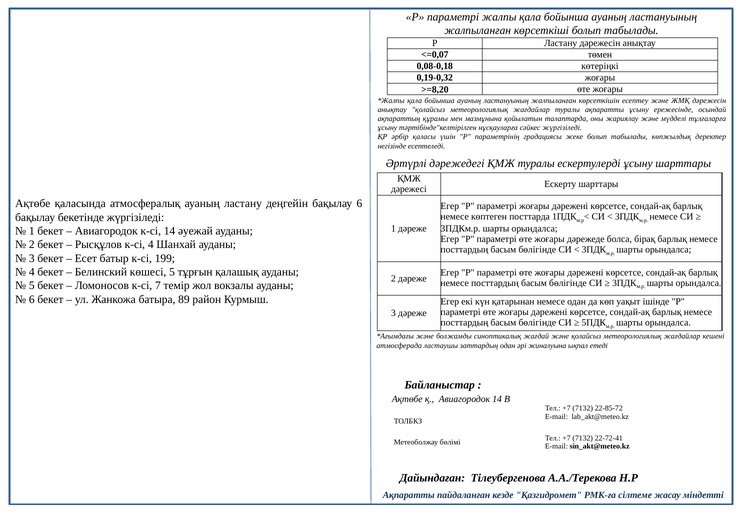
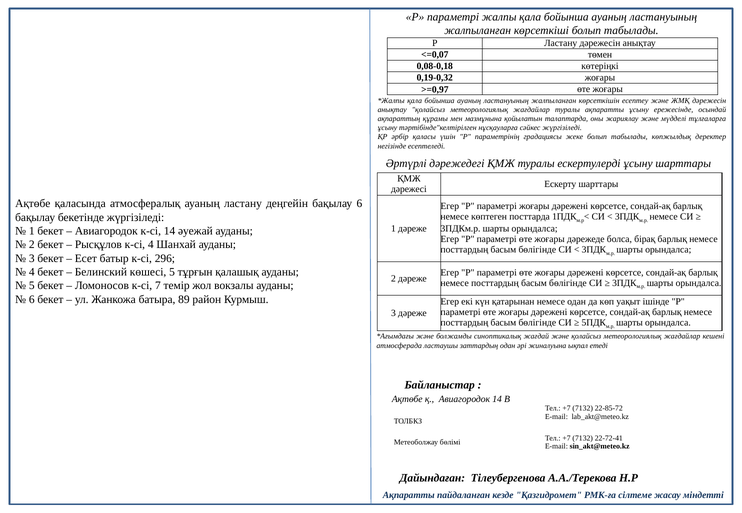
>=8,20: >=8,20 -> >=0,97
199: 199 -> 296
